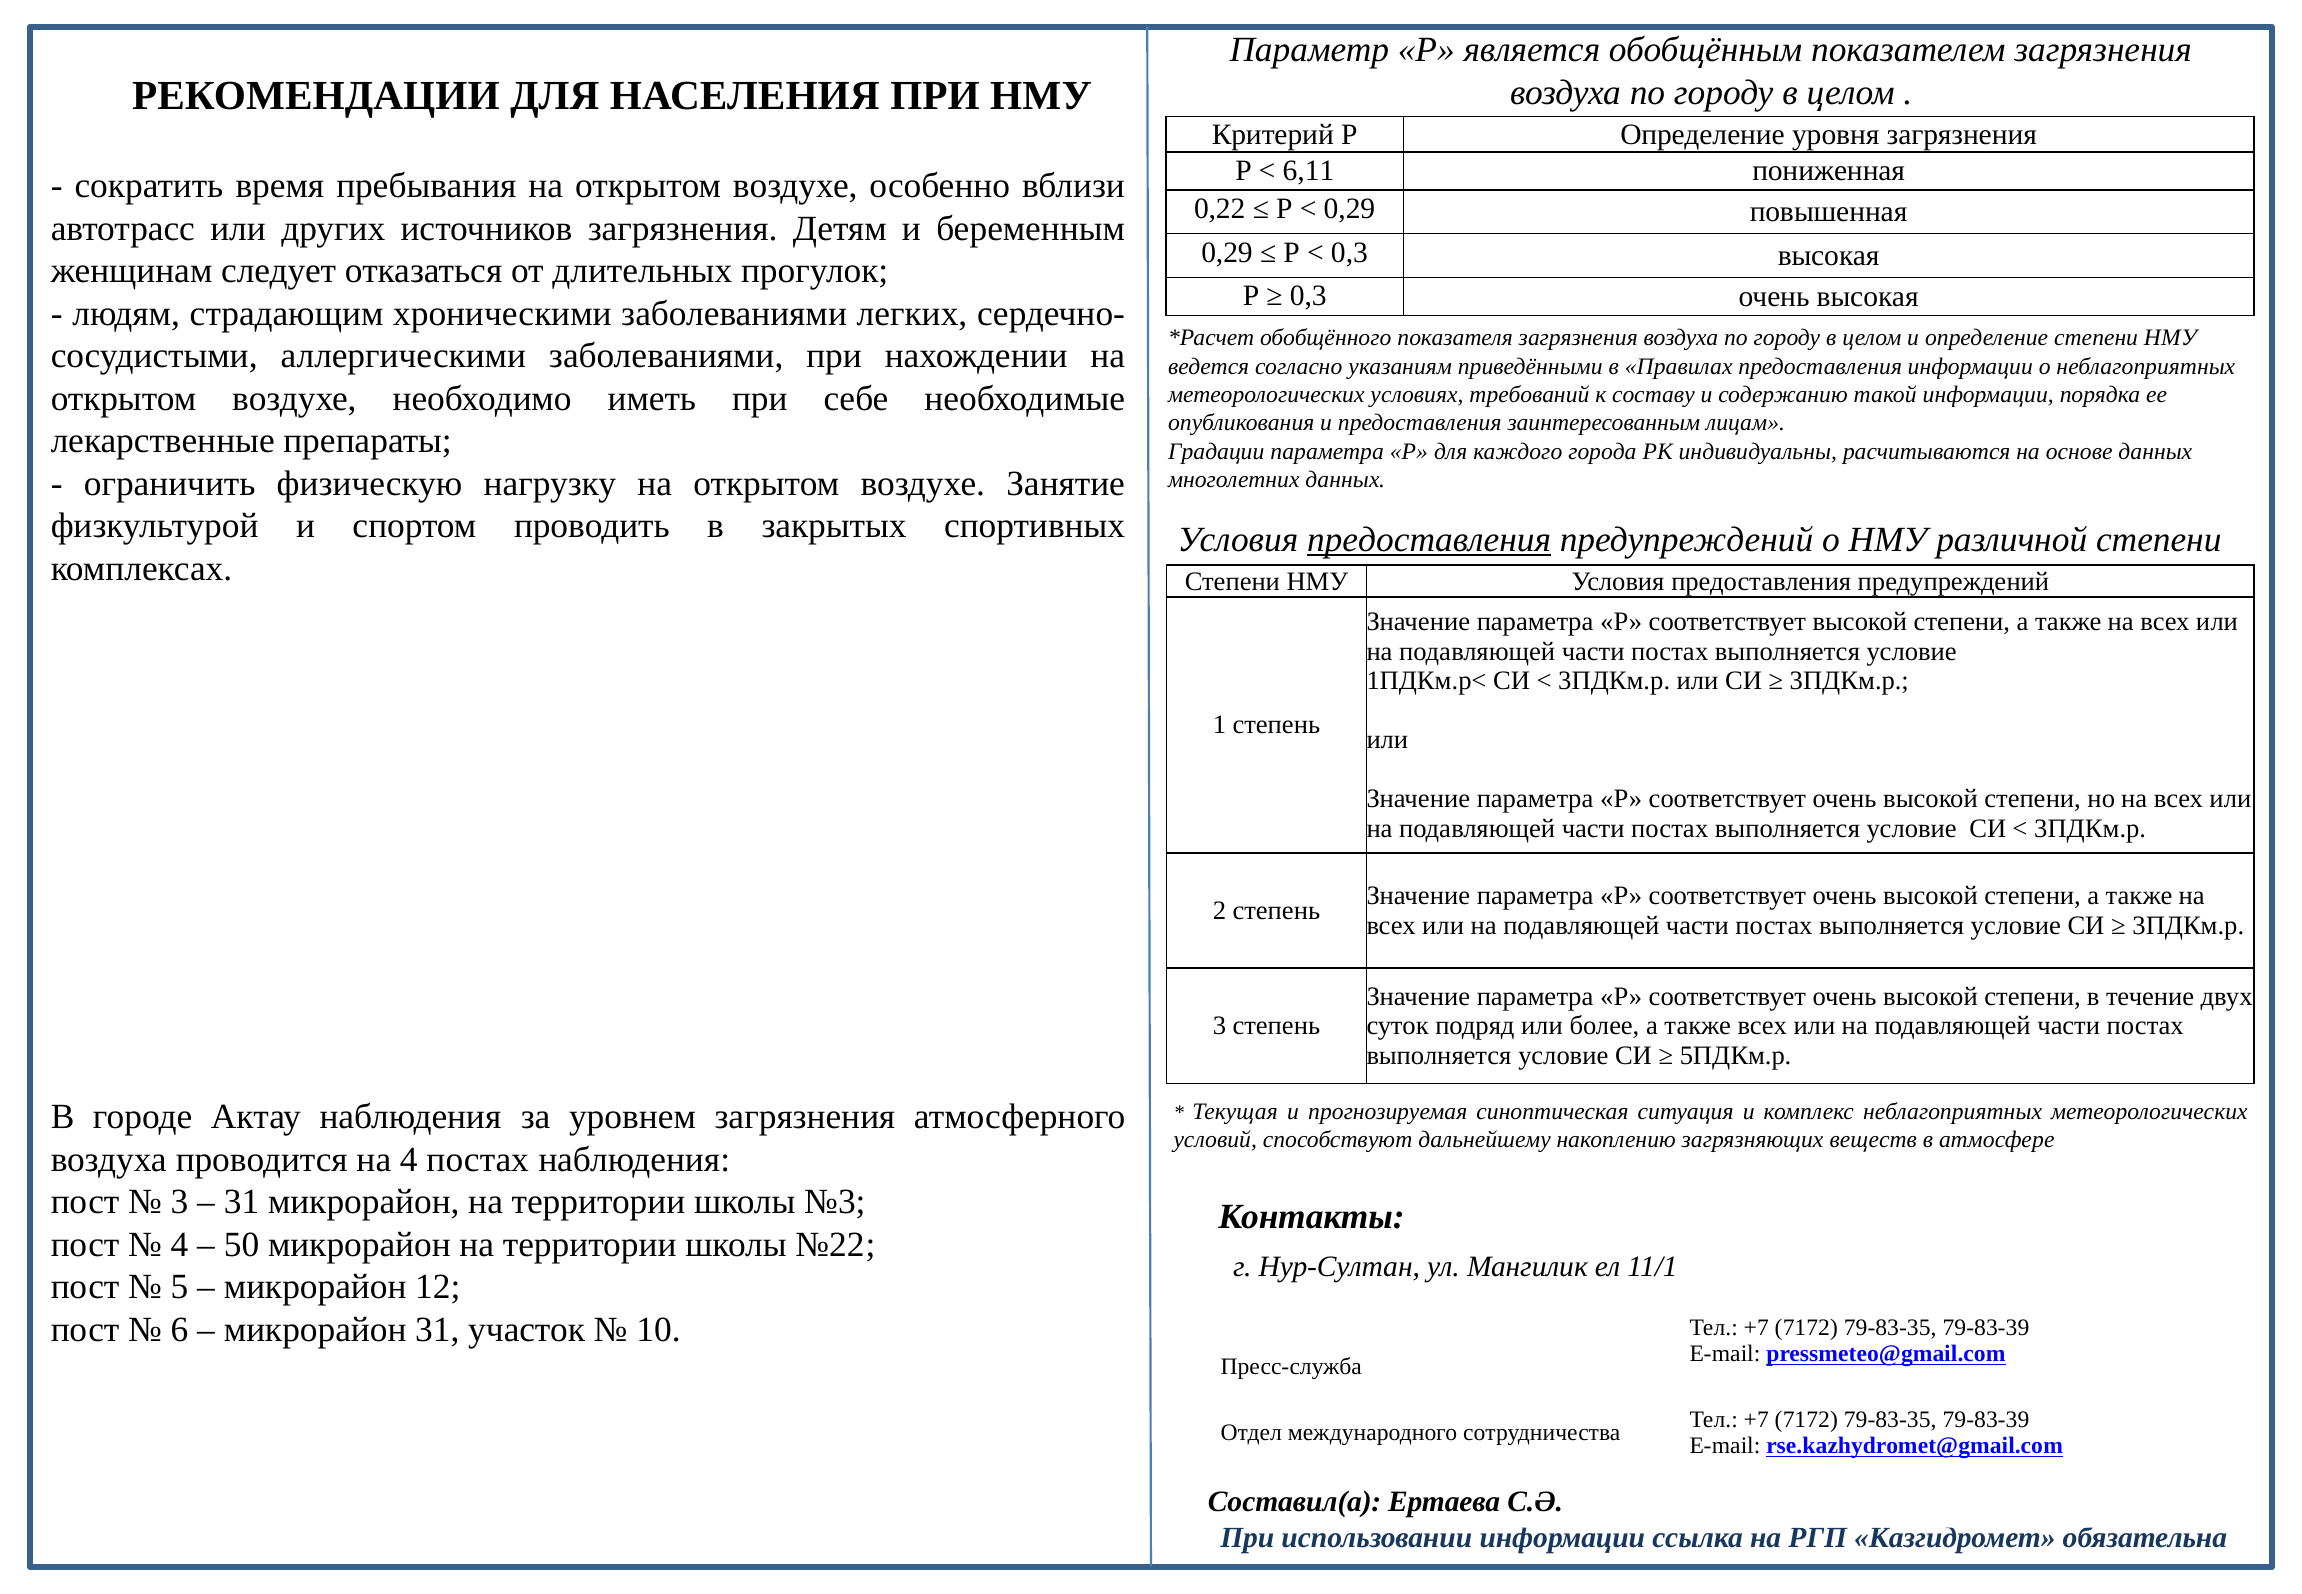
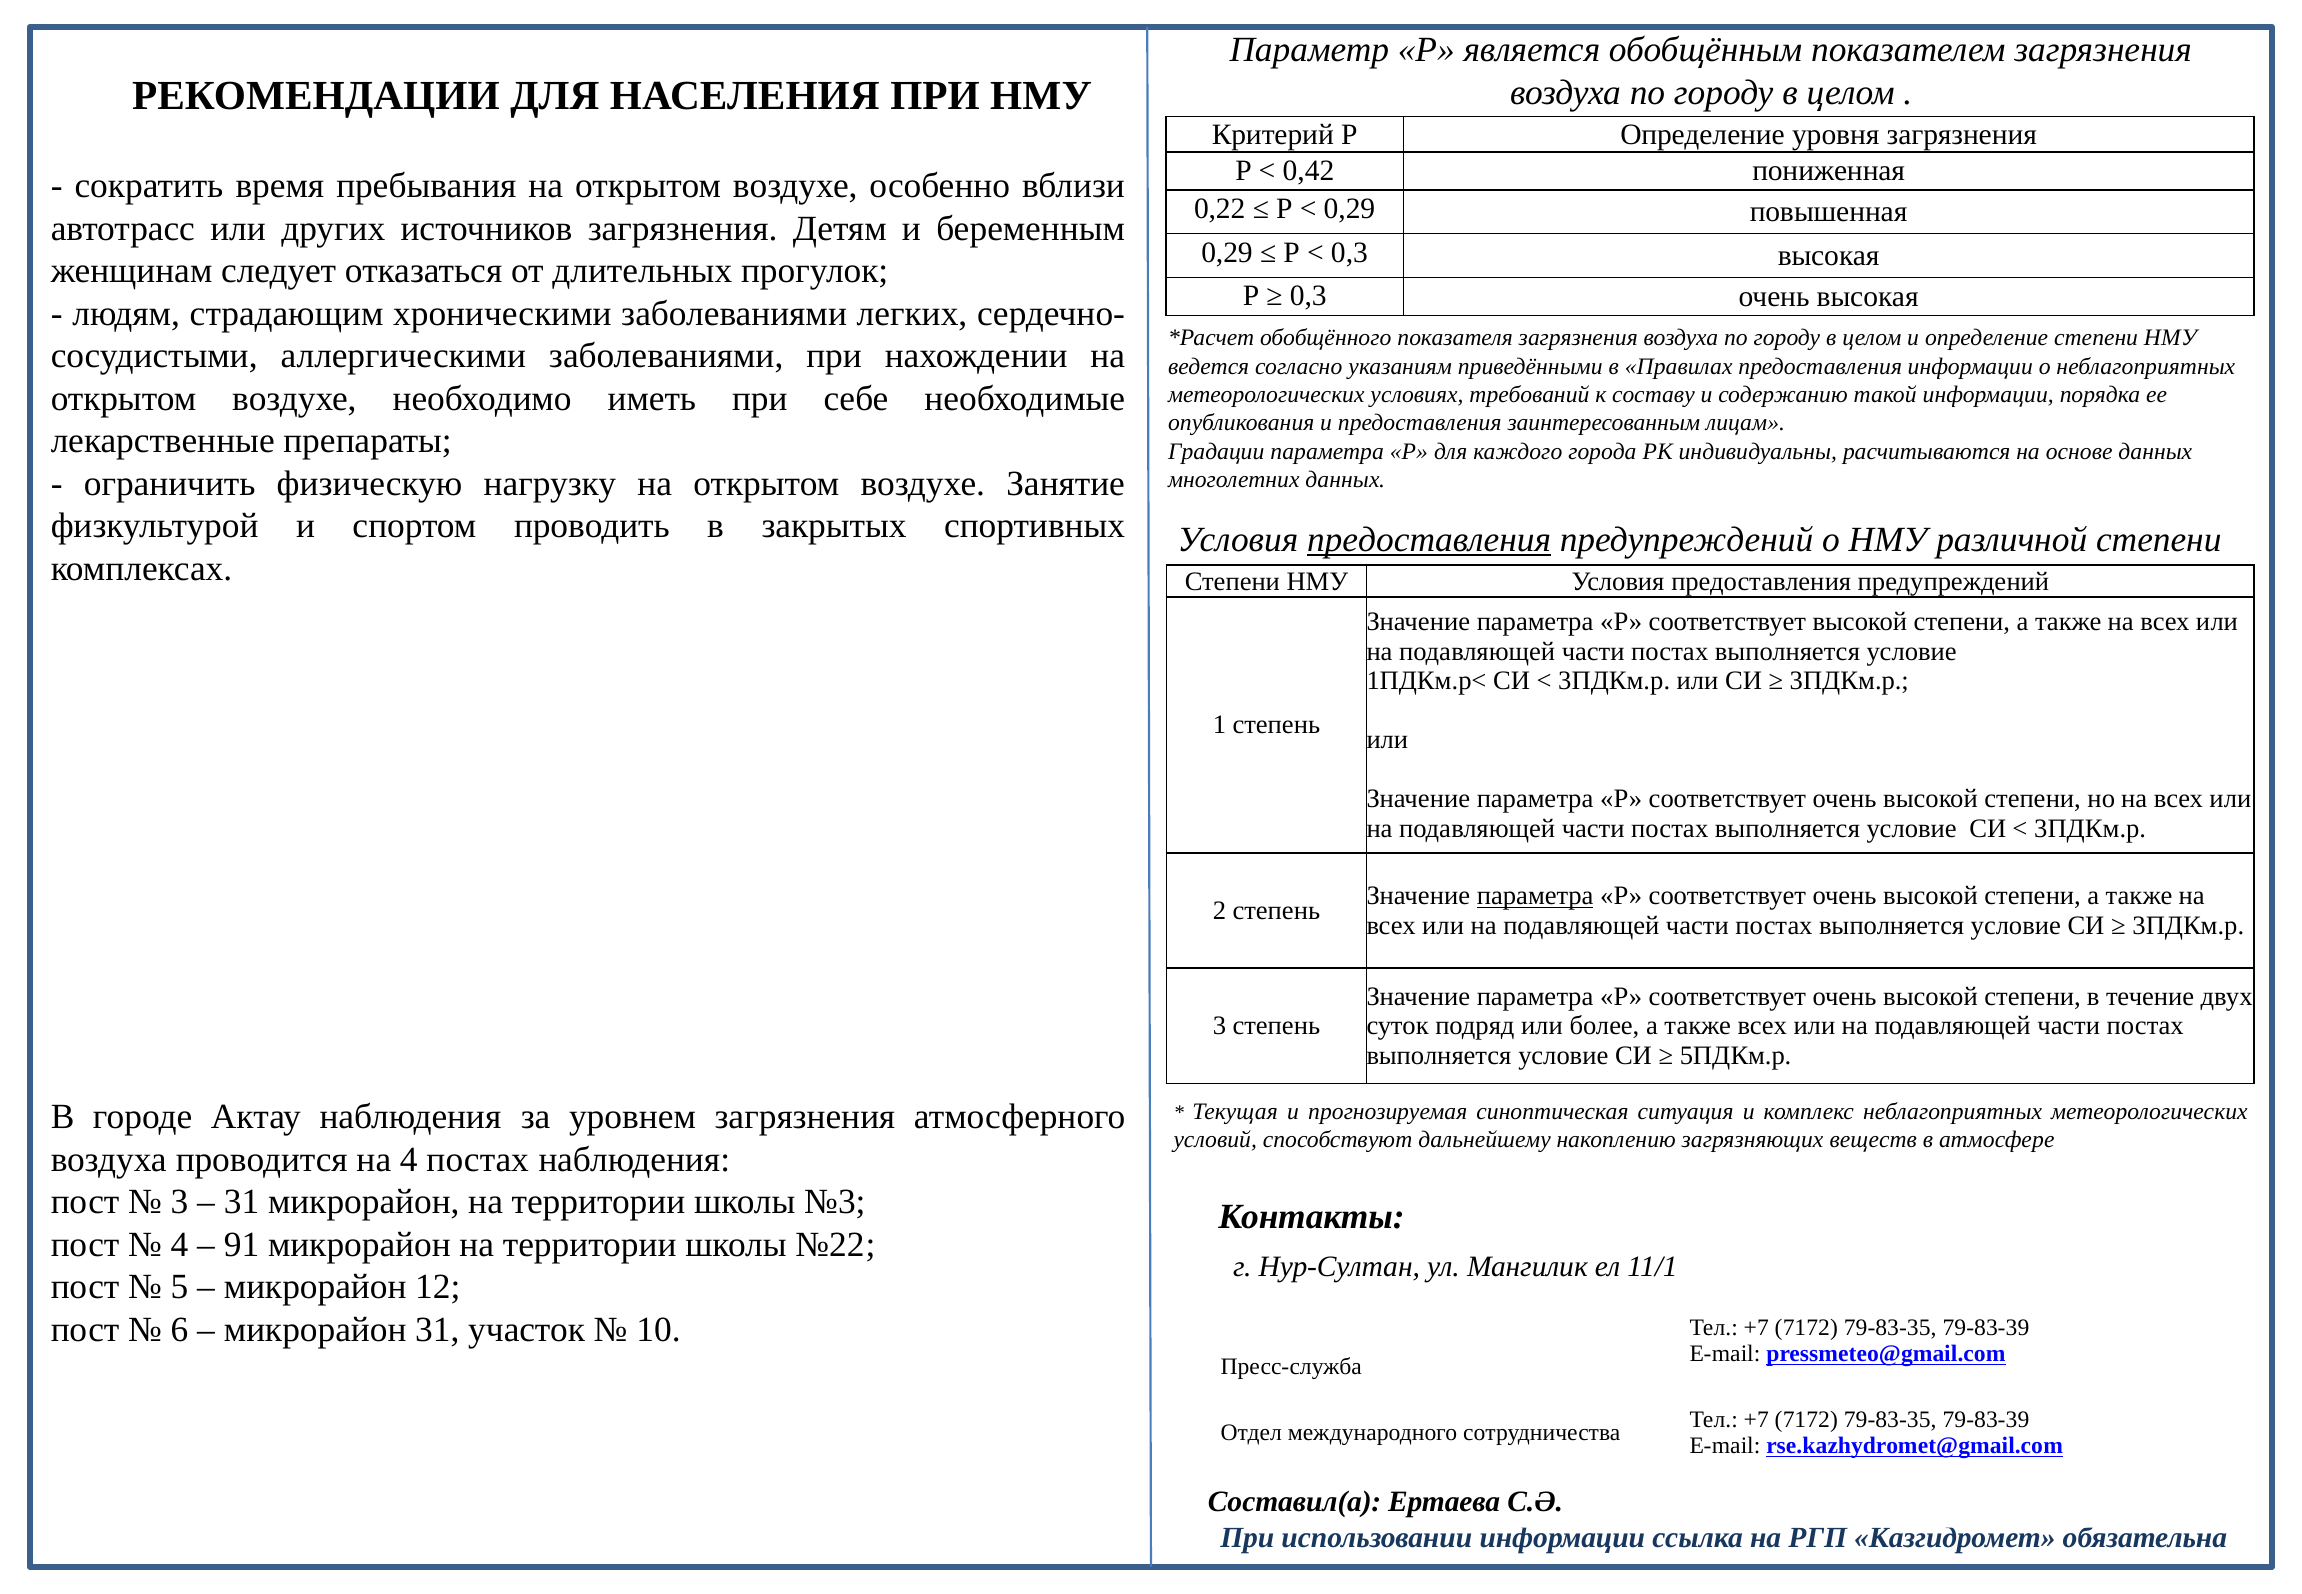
6,11: 6,11 -> 0,42
параметра at (1535, 896) underline: none -> present
50: 50 -> 91
